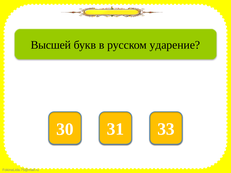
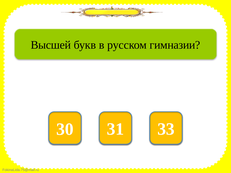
ударение: ударение -> гимназии
